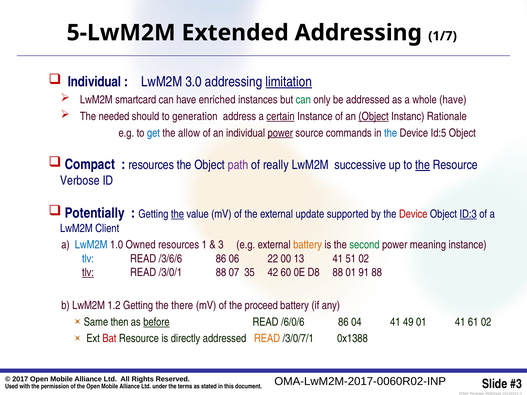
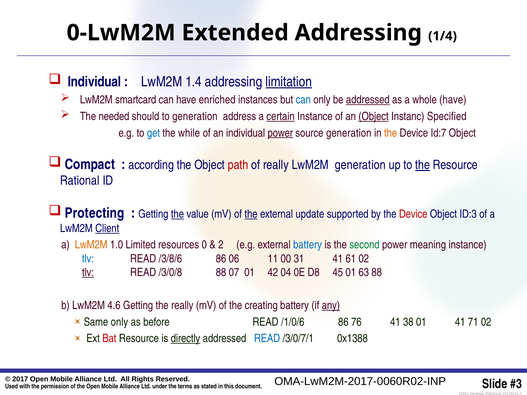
5-LwM2M: 5-LwM2M -> 0-LwM2M
1/7: 1/7 -> 1/4
3.0: 3.0 -> 1.4
can at (303, 100) colour: green -> blue
addressed at (368, 100) underline: none -> present
Rationale: Rationale -> Specified
allow: allow -> while
source commands: commands -> generation
the at (391, 133) colour: blue -> orange
Id:5: Id:5 -> Id:7
resources at (151, 165): resources -> according
path colour: purple -> red
LwM2M successive: successive -> generation
Verbose: Verbose -> Rational
Potentially: Potentially -> Protecting
the at (251, 214) underline: none -> present
ID:3 underline: present -> none
Client underline: none -> present
LwM2M at (91, 245) colour: blue -> orange
Owned: Owned -> Limited
1: 1 -> 0
3: 3 -> 2
battery at (308, 245) colour: orange -> blue
/3/6/6: /3/6/6 -> /3/8/6
22: 22 -> 11
13: 13 -> 31
51: 51 -> 61
/3/0/1: /3/0/1 -> /3/0/8
07 35: 35 -> 01
60: 60 -> 04
D8 88: 88 -> 45
91: 91 -> 63
1.2: 1.2 -> 4.6
the there: there -> really
proceed: proceed -> creating
any underline: none -> present
Same then: then -> only
before underline: present -> none
/6/0/6: /6/0/6 -> /1/0/6
04: 04 -> 76
49: 49 -> 38
61: 61 -> 71
directly underline: none -> present
READ at (267, 339) colour: orange -> blue
